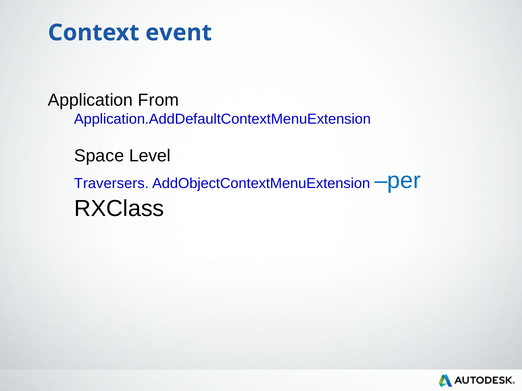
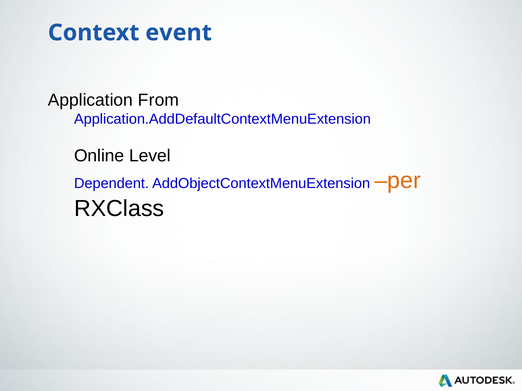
Space: Space -> Online
Traversers: Traversers -> Dependent
per colour: blue -> orange
